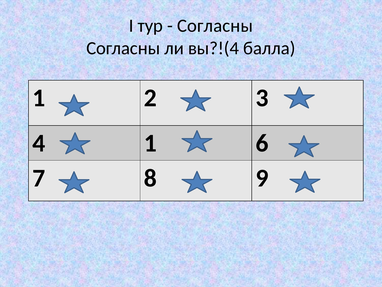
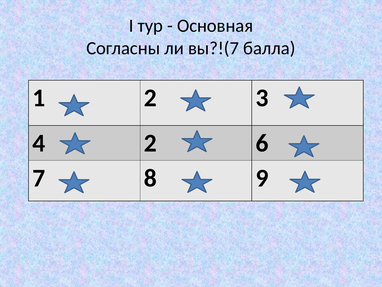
Согласны at (215, 26): Согласны -> Основная
вы?!(4: вы?!(4 -> вы?!(7
4 1: 1 -> 2
